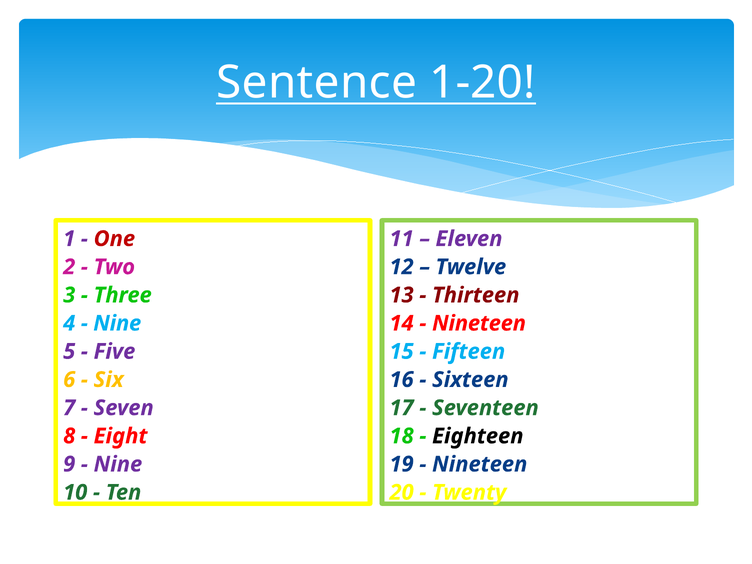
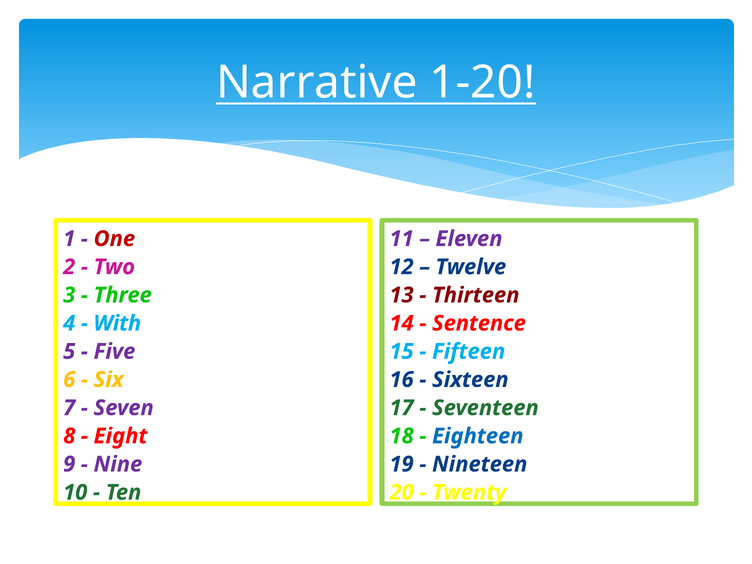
Sentence: Sentence -> Narrative
Nine at (117, 323): Nine -> With
Nineteen at (479, 323): Nineteen -> Sentence
Eighteen colour: black -> blue
